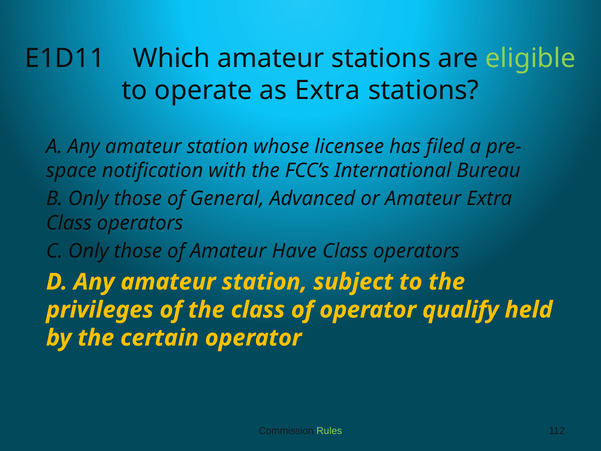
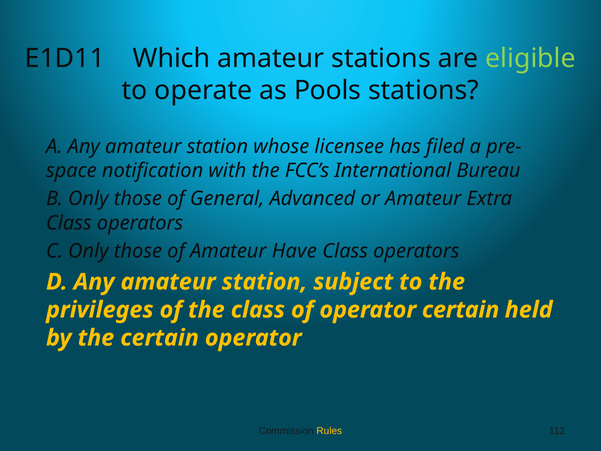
as Extra: Extra -> Pools
operator qualify: qualify -> certain
Rules colour: light green -> yellow
